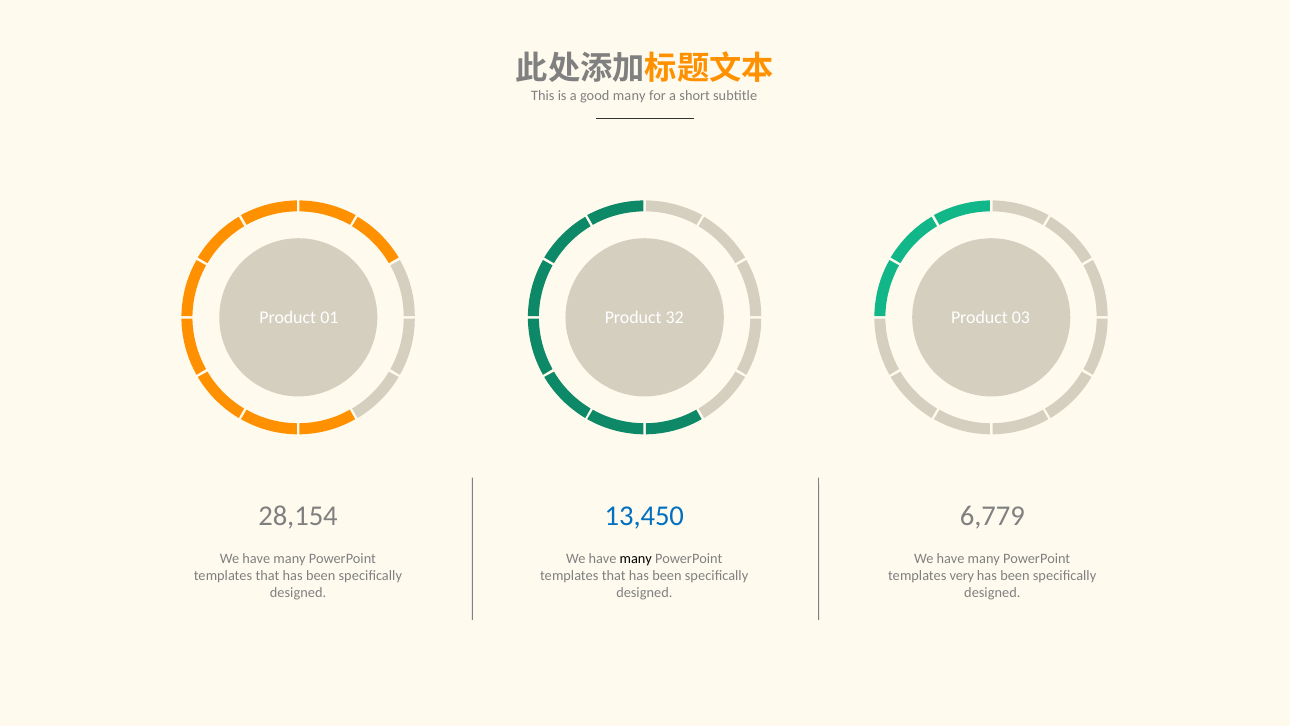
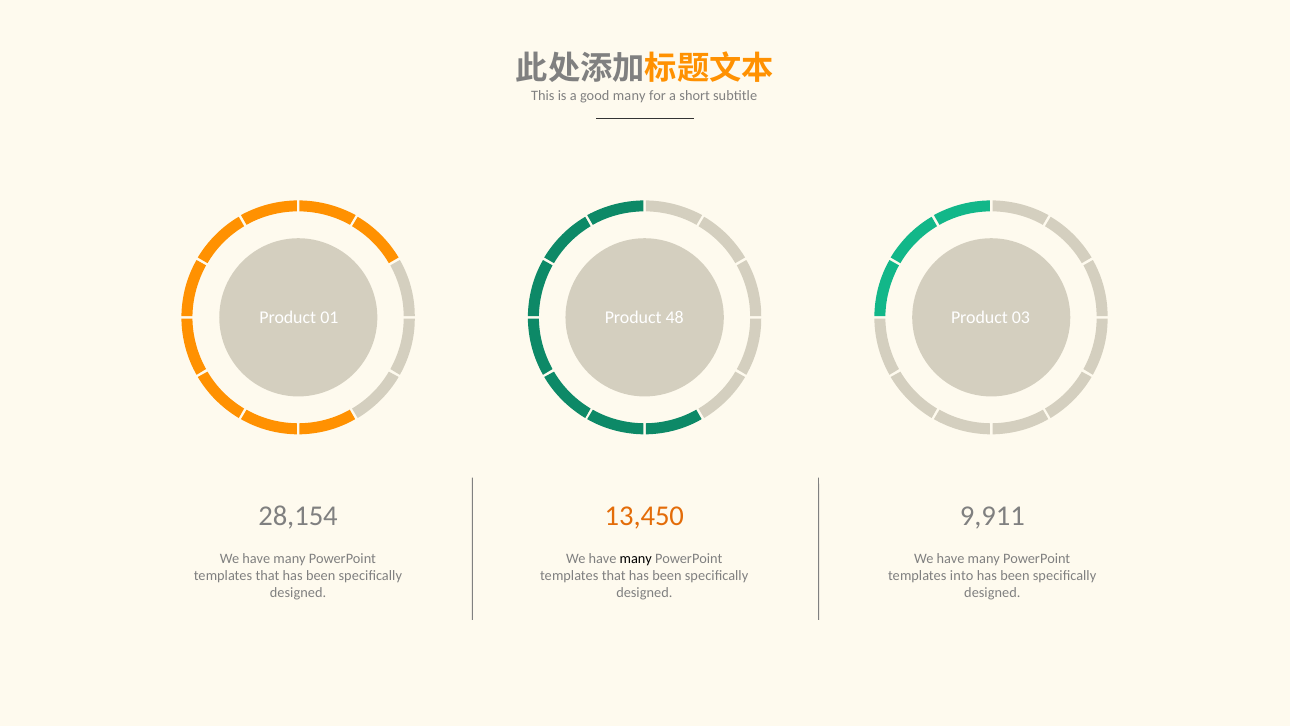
32: 32 -> 48
13,450 colour: blue -> orange
6,779: 6,779 -> 9,911
very: very -> into
